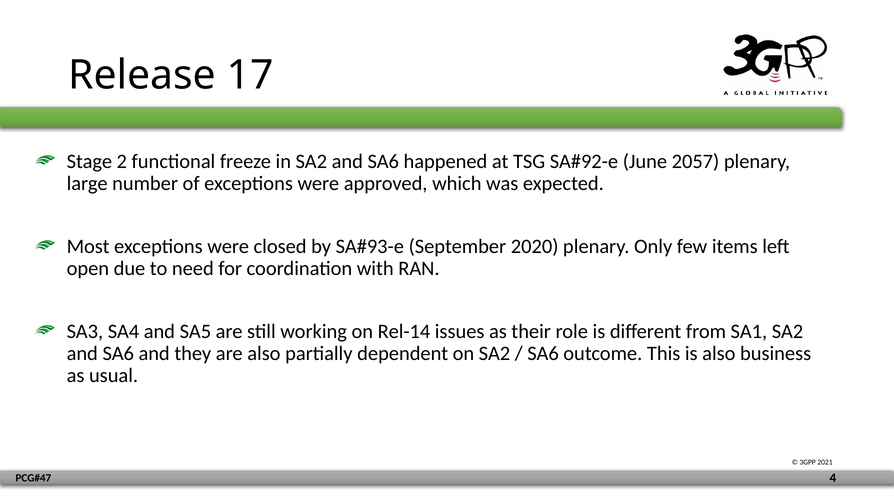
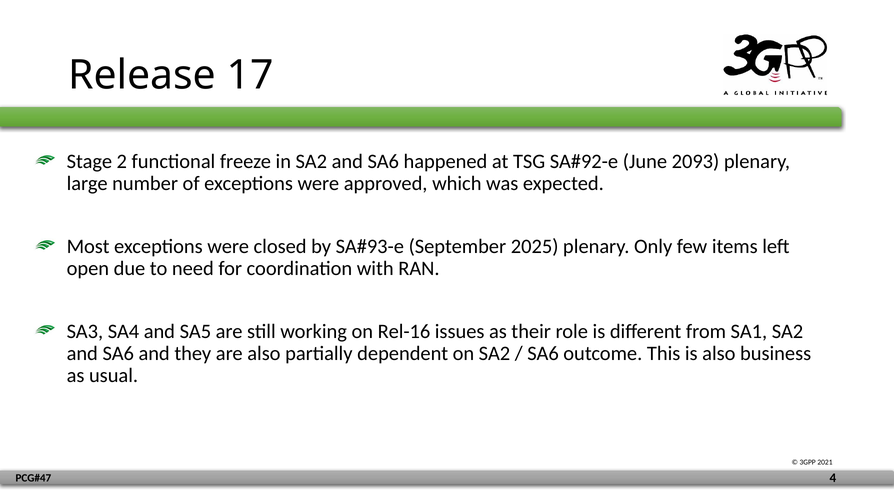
2057: 2057 -> 2093
2020: 2020 -> 2025
Rel-14: Rel-14 -> Rel-16
